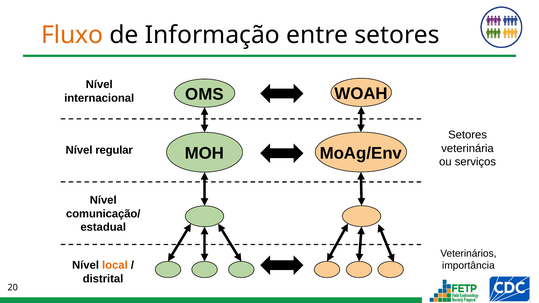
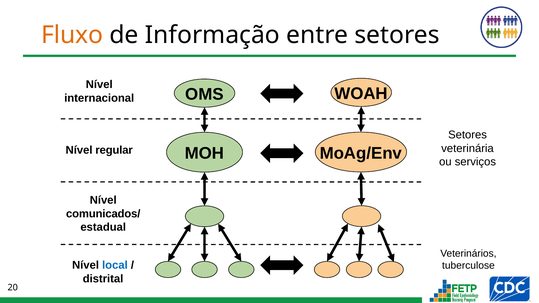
comunicação/: comunicação/ -> comunicados/
local colour: orange -> blue
importância: importância -> tuberculose
